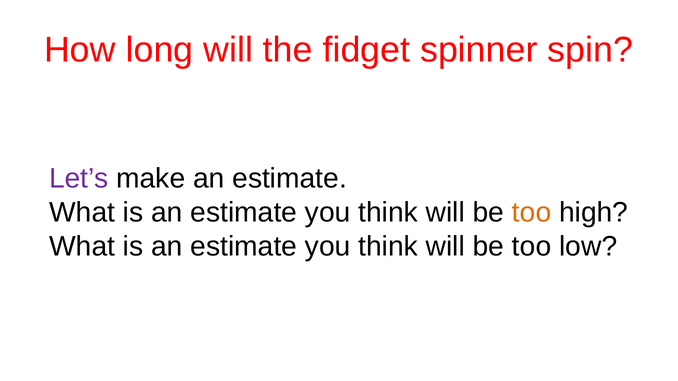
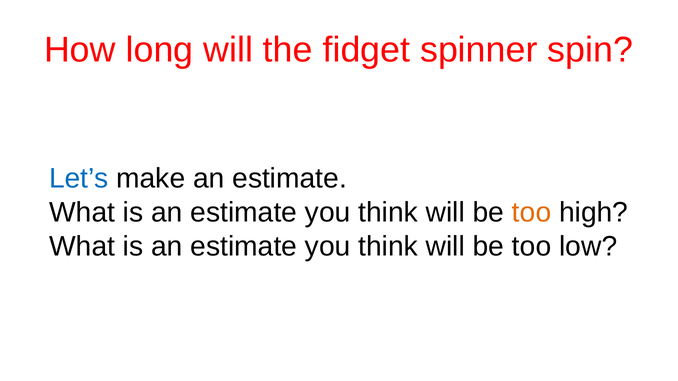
Let’s colour: purple -> blue
